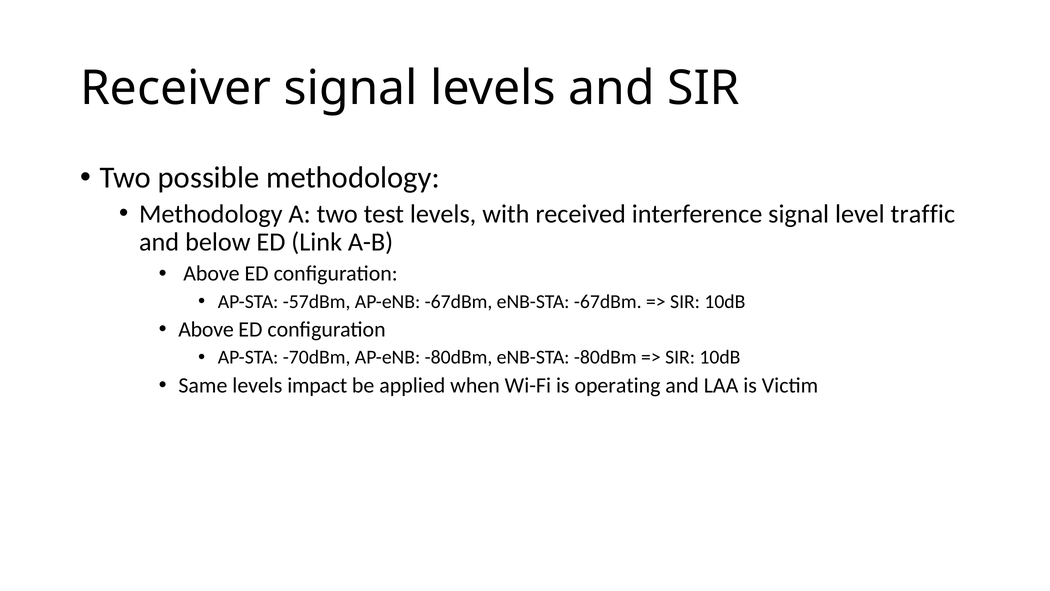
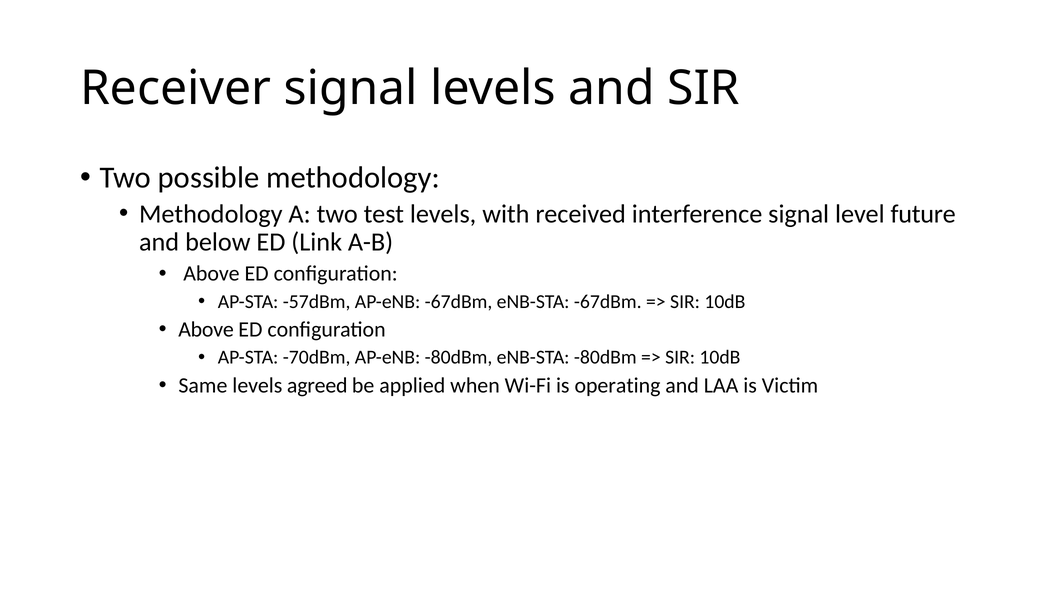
traffic: traffic -> future
impact: impact -> agreed
